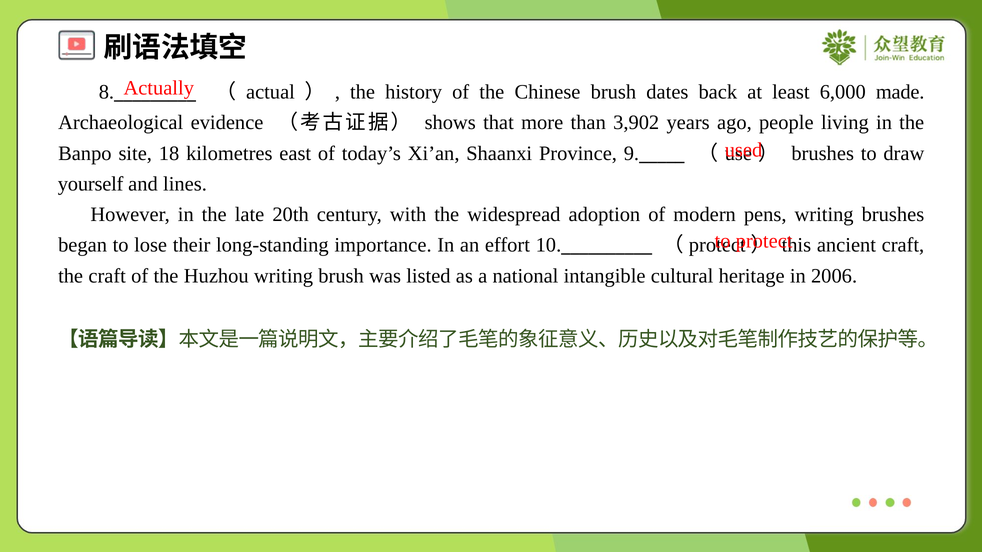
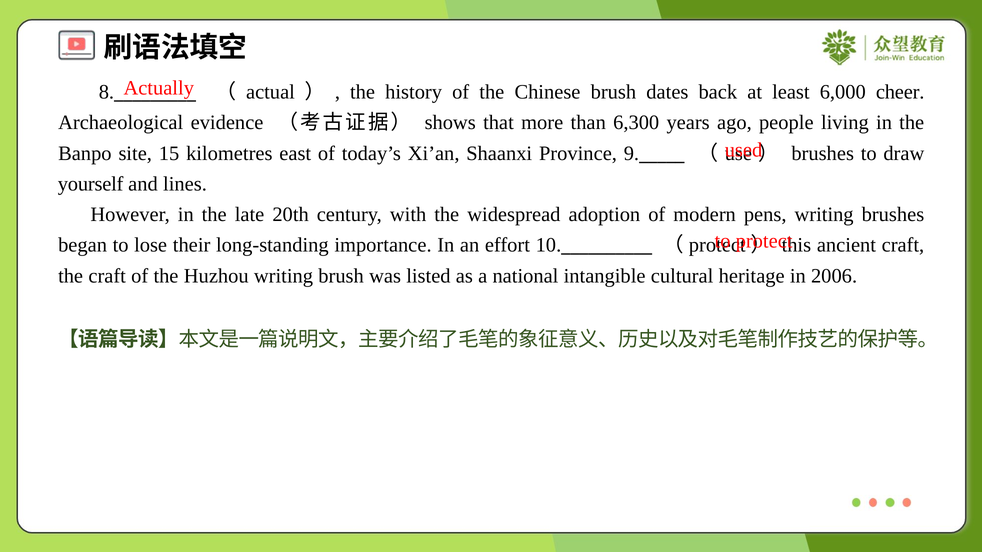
made: made -> cheer
3,902: 3,902 -> 6,300
18: 18 -> 15
